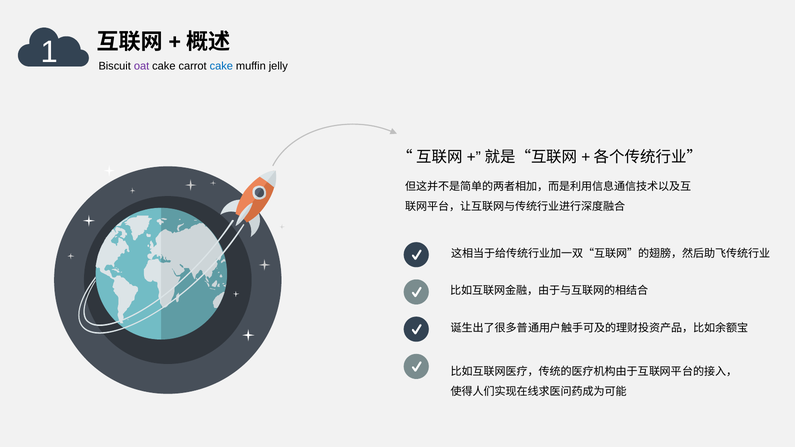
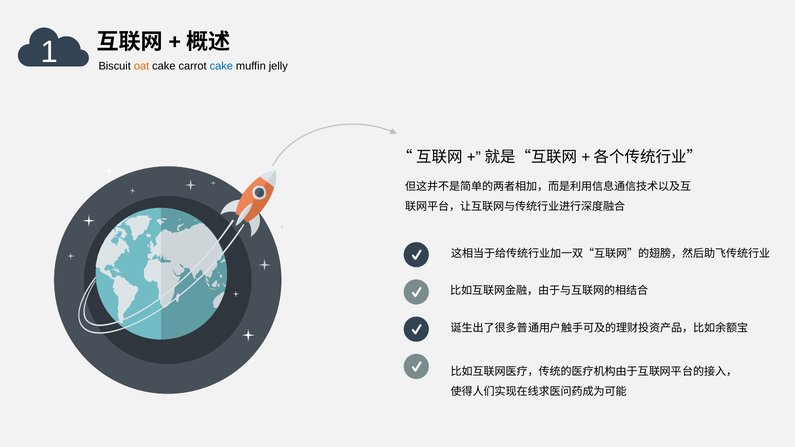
oat colour: purple -> orange
